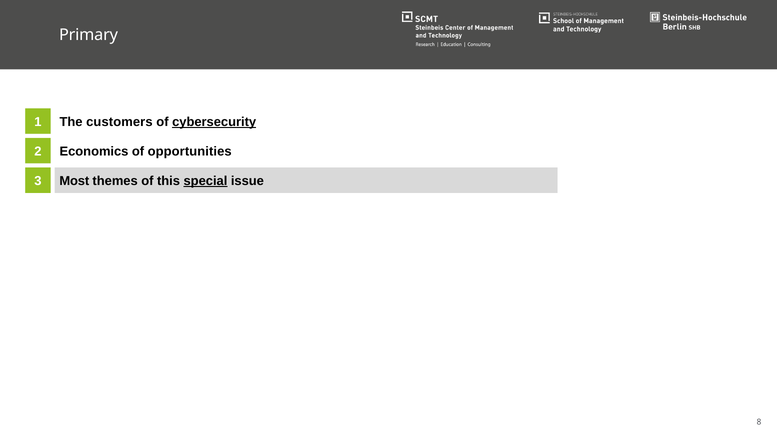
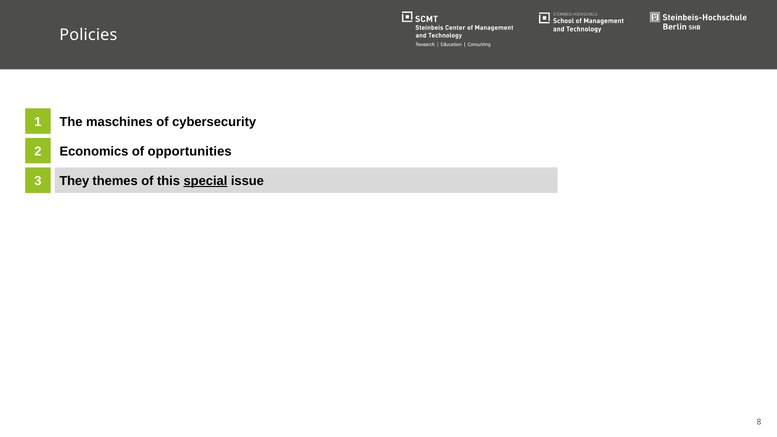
Primary: Primary -> Policies
customers: customers -> maschines
cybersecurity underline: present -> none
Most: Most -> They
